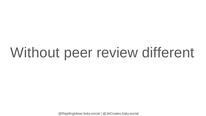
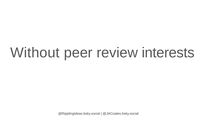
different: different -> interests
